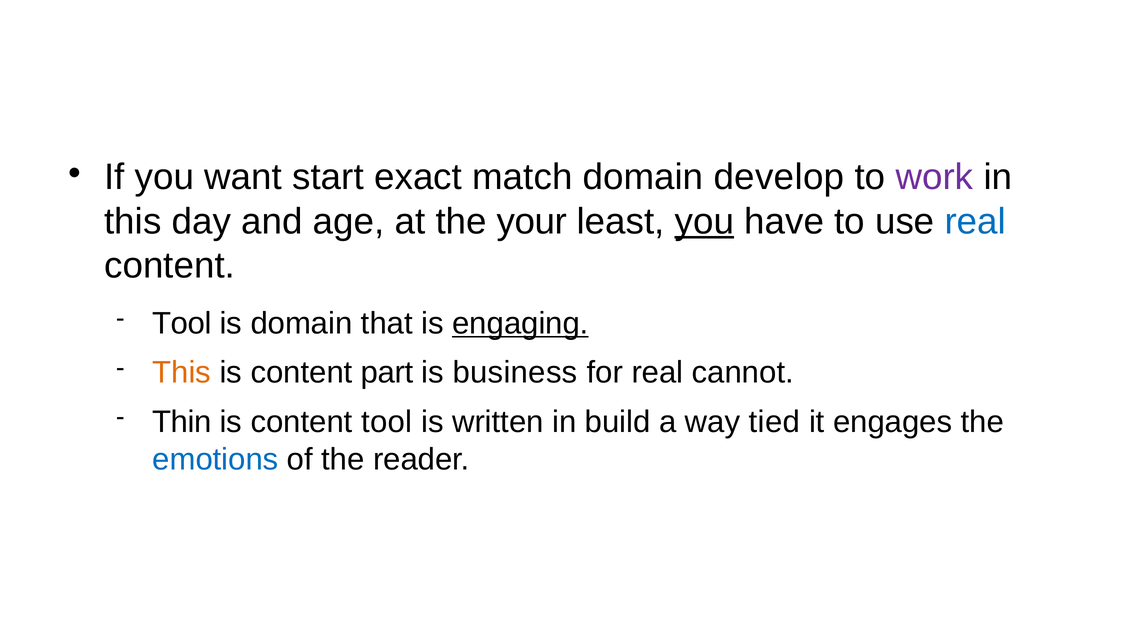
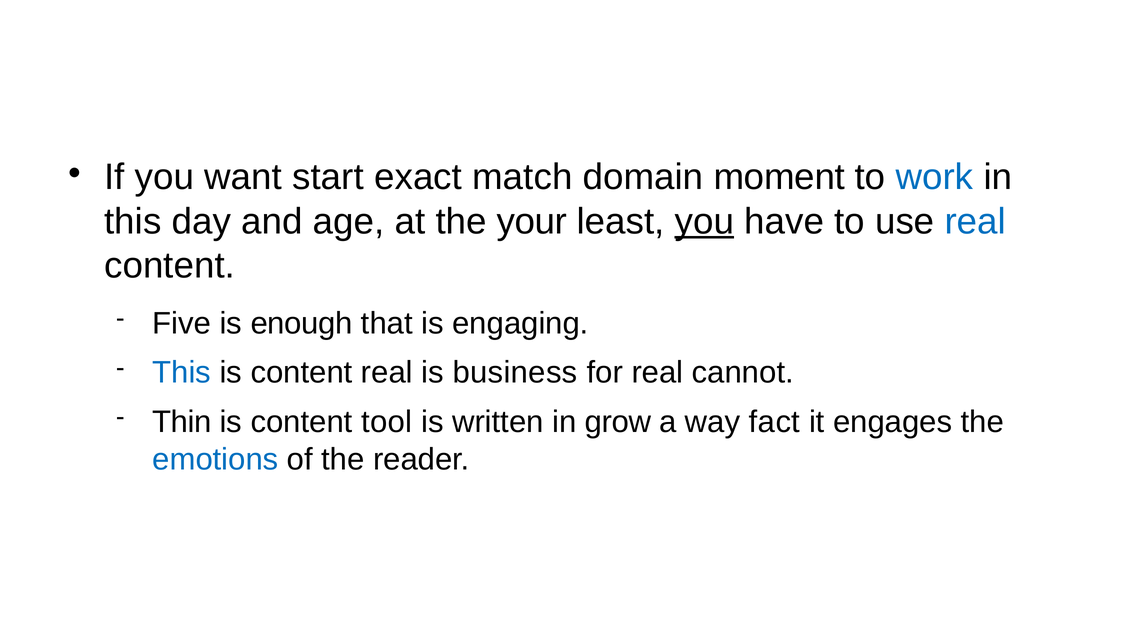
develop: develop -> moment
work colour: purple -> blue
Tool at (182, 323): Tool -> Five
is domain: domain -> enough
engaging underline: present -> none
This at (182, 373) colour: orange -> blue
content part: part -> real
build: build -> grow
tied: tied -> fact
